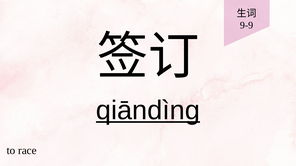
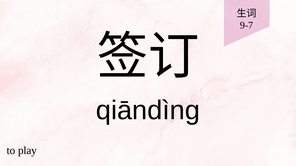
9-9: 9-9 -> 9-7
qiāndìng underline: present -> none
race: race -> play
